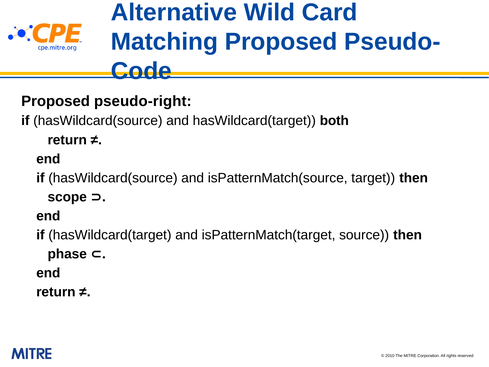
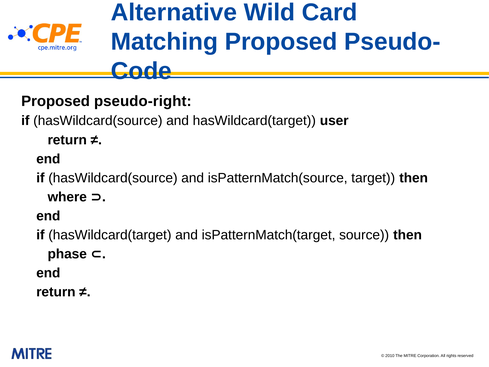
both: both -> user
scope: scope -> where
